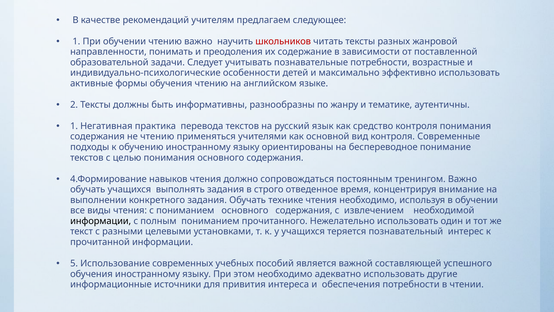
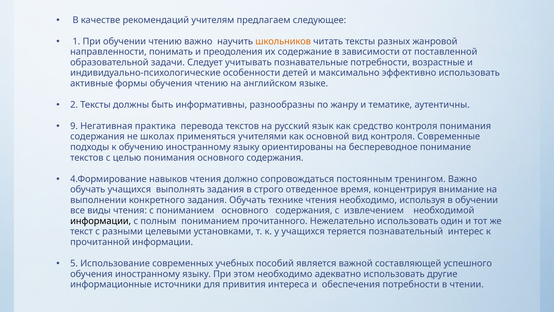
школьников colour: red -> orange
1 at (74, 126): 1 -> 9
не чтению: чтению -> школах
